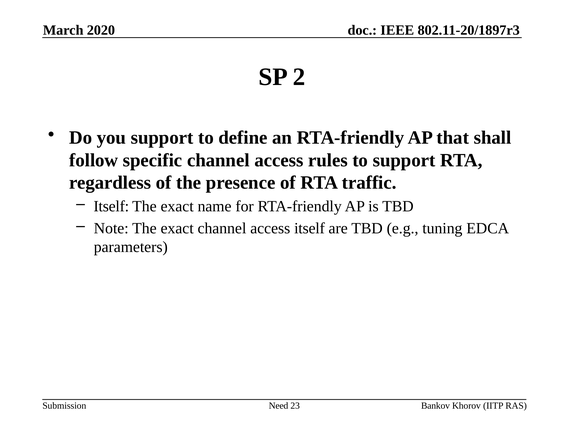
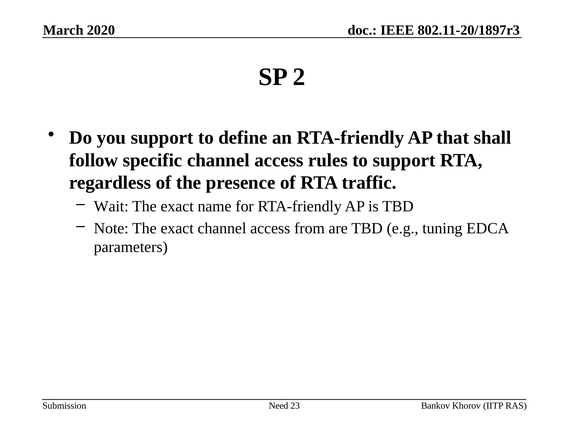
Itself at (111, 206): Itself -> Wait
access itself: itself -> from
